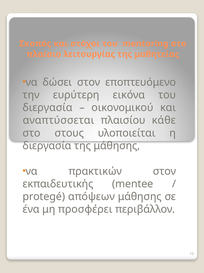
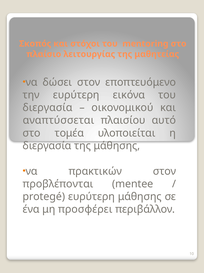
κάθε: κάθε -> αυτό
στους: στους -> τομέα
εκπαιδευτικής: εκπαιδευτικής -> προβλέπονται
protegé απόψεων: απόψεων -> ευρύτερη
